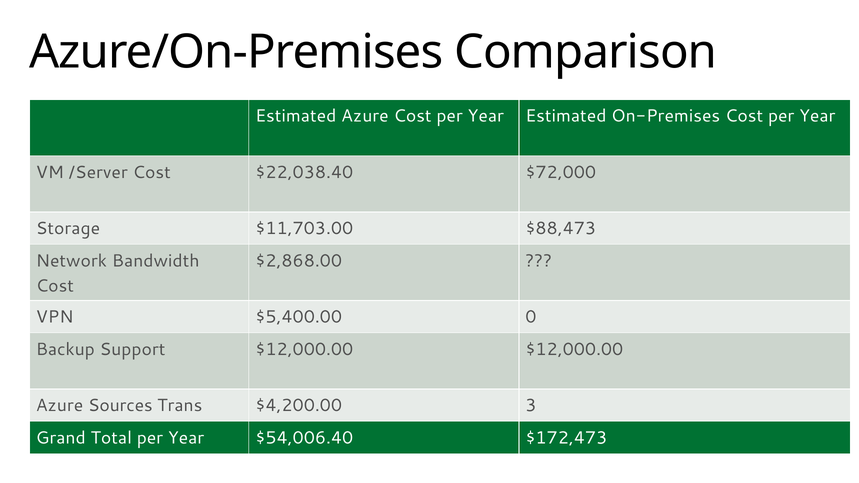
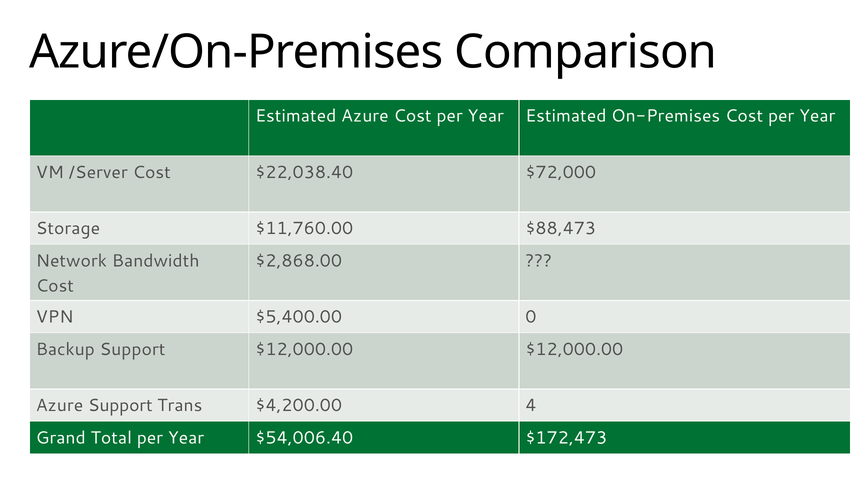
$11,703.00: $11,703.00 -> $11,760.00
Azure Sources: Sources -> Support
3: 3 -> 4
